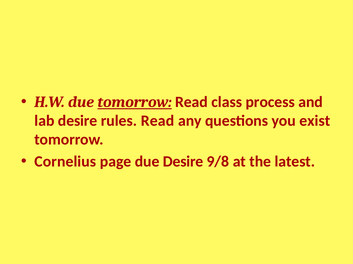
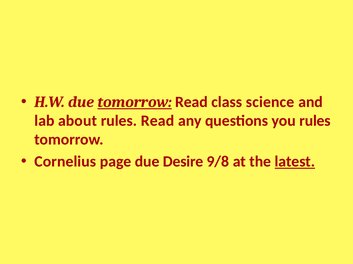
process: process -> science
lab desire: desire -> about
you exist: exist -> rules
latest underline: none -> present
